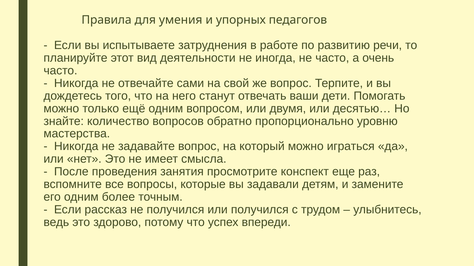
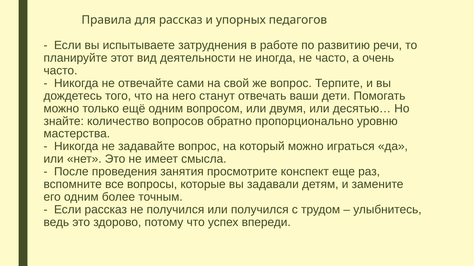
для умения: умения -> рассказ
